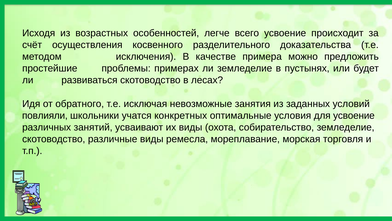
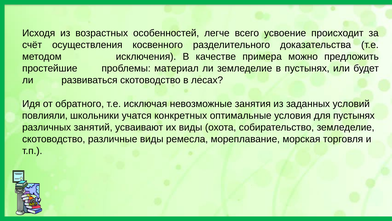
примерах: примерах -> материал
для усвоение: усвоение -> пустынях
